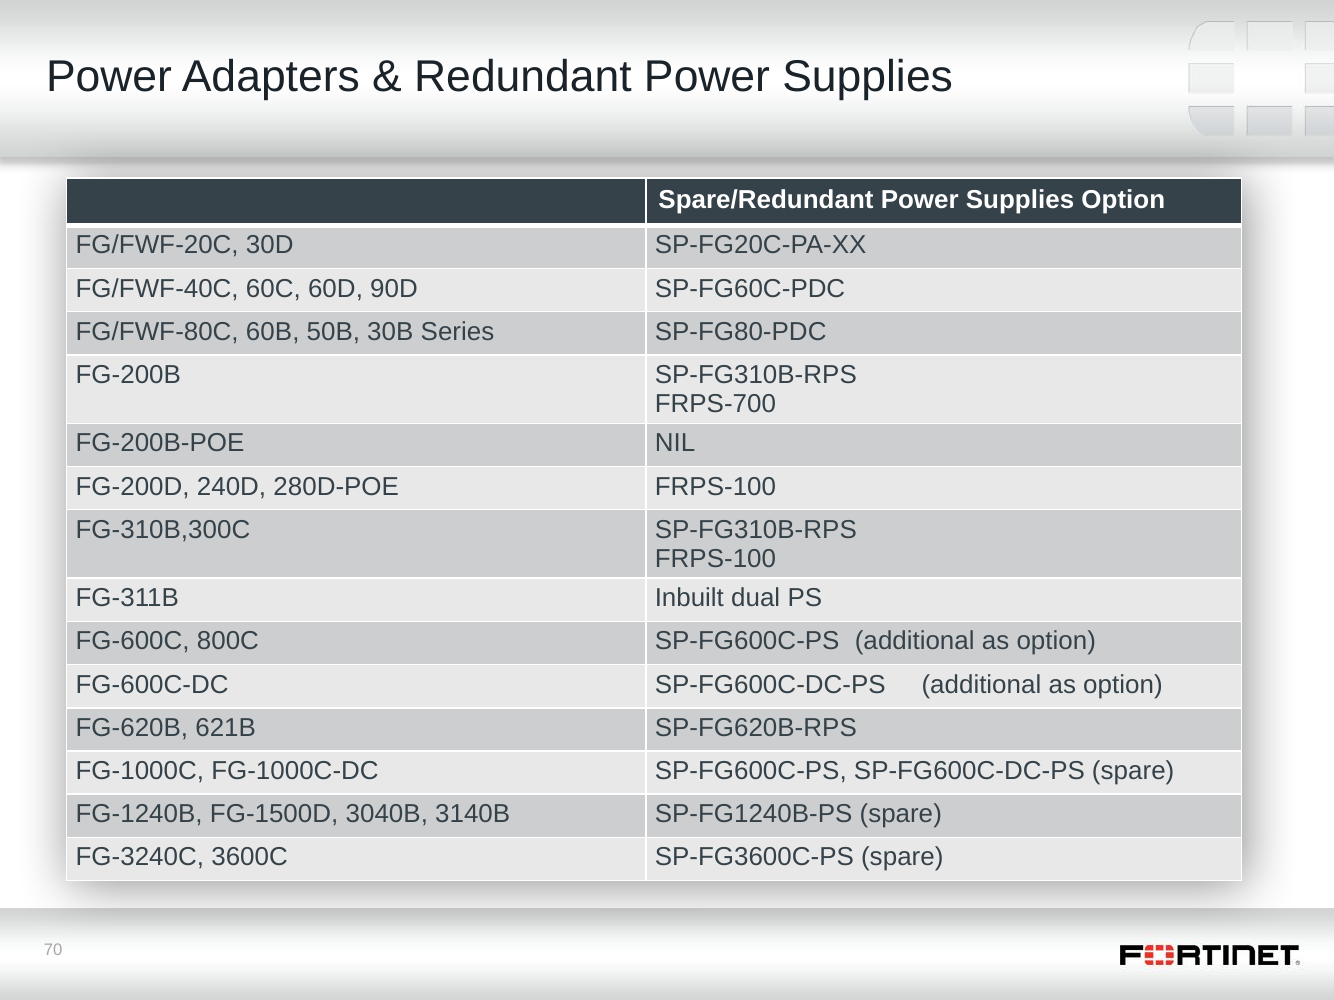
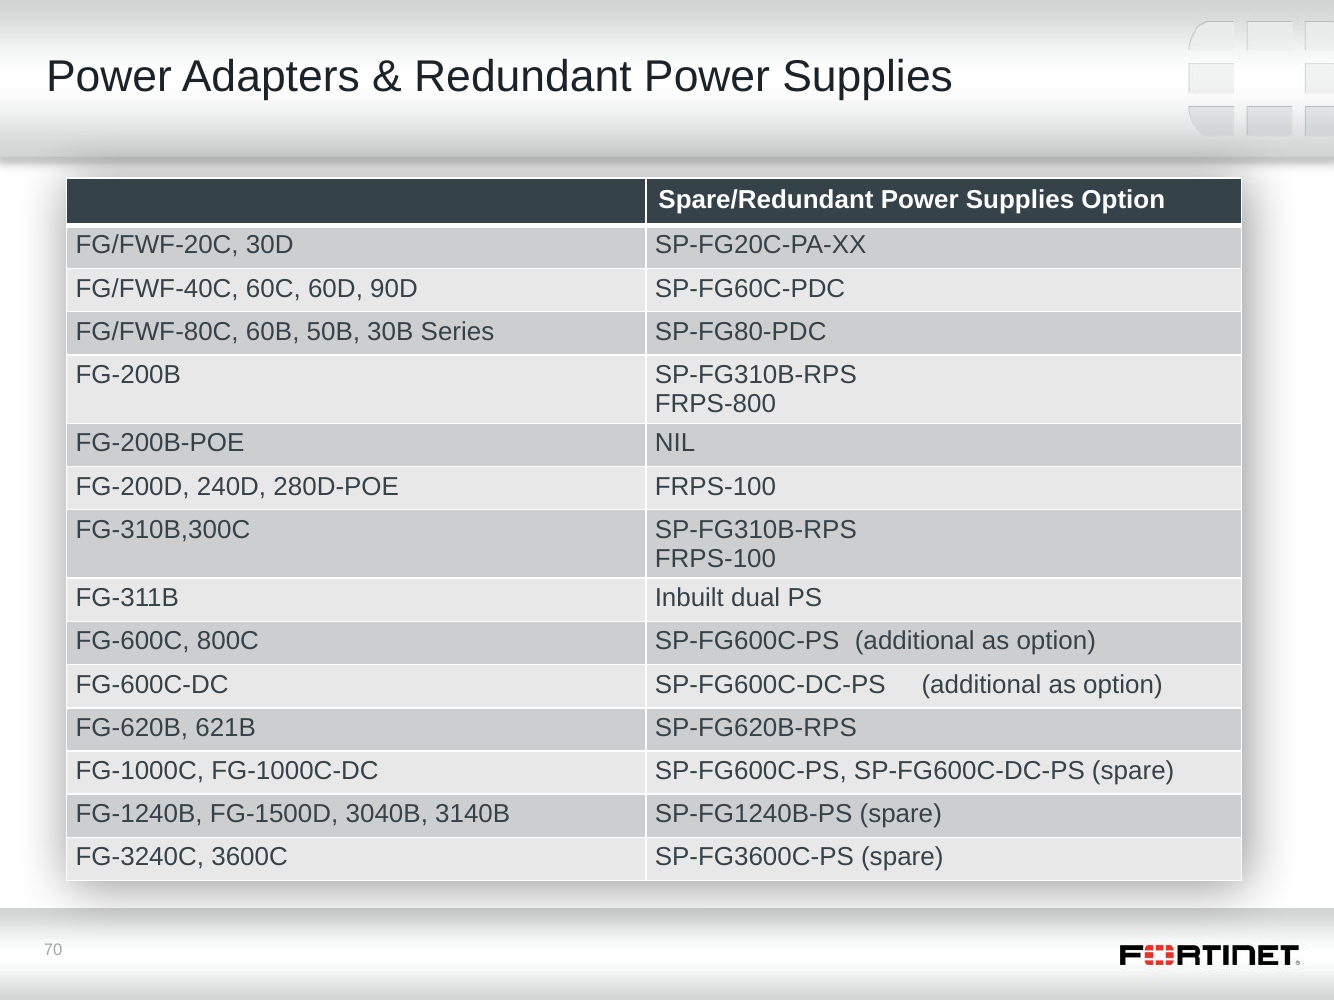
FRPS-700: FRPS-700 -> FRPS-800
